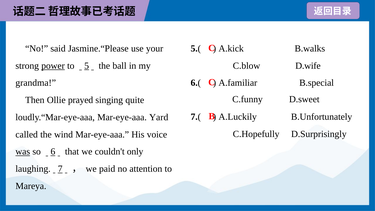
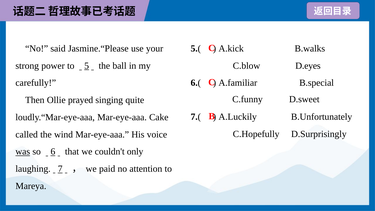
power underline: present -> none
D.wife: D.wife -> D.eyes
grandma: grandma -> carefully
Yard: Yard -> Cake
